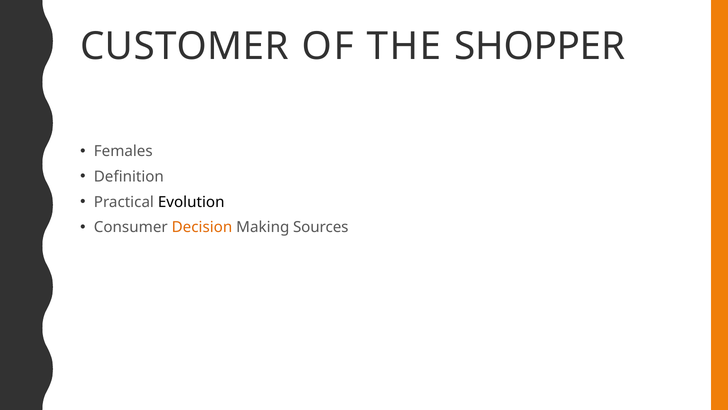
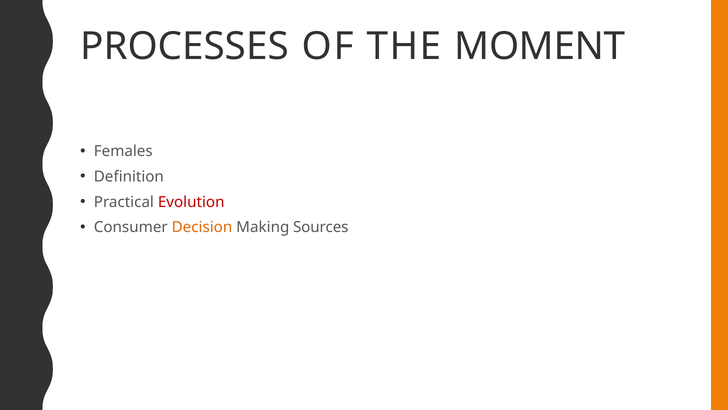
CUSTOMER: CUSTOMER -> PROCESSES
SHOPPER: SHOPPER -> MOMENT
Evolution colour: black -> red
